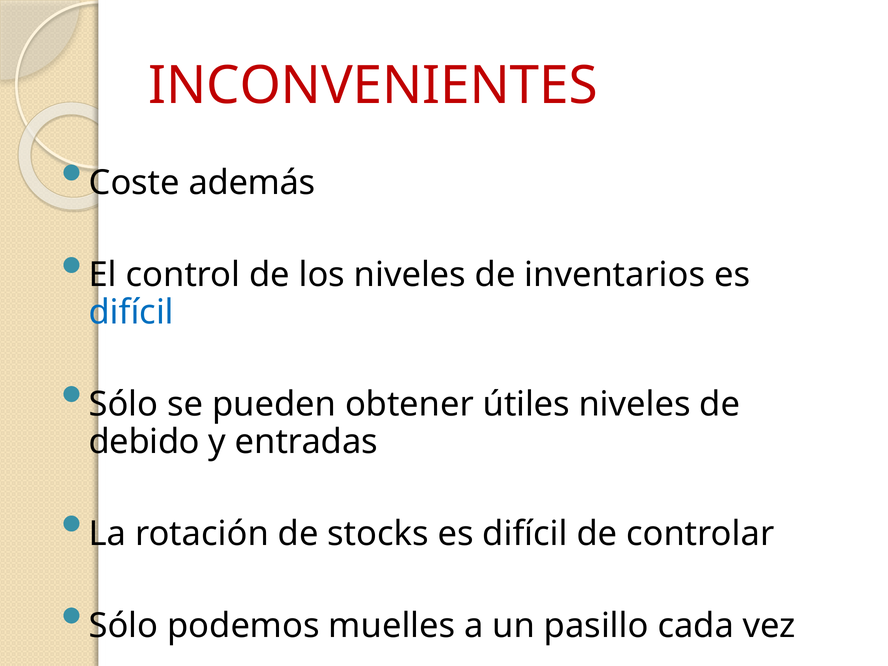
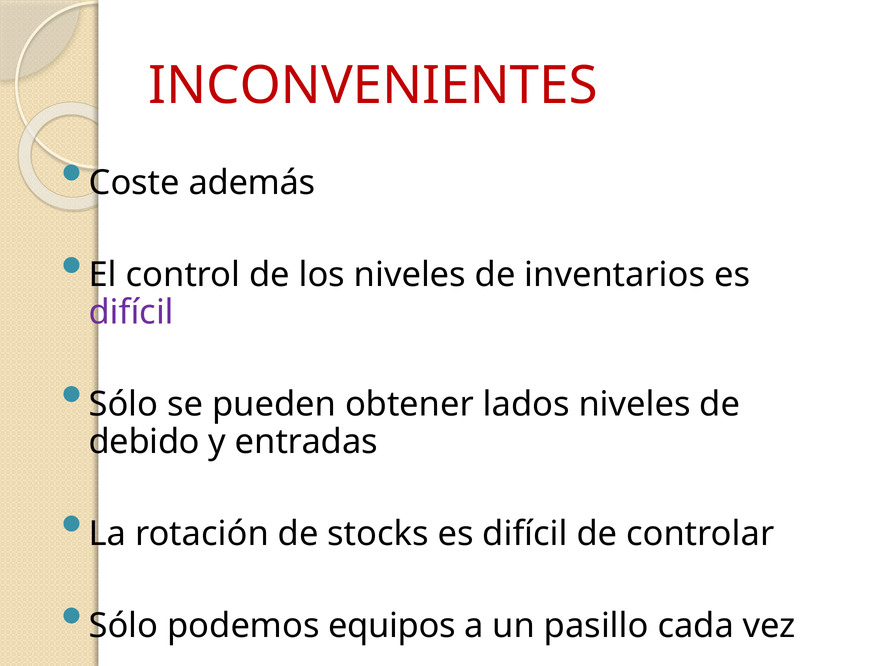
difícil at (131, 312) colour: blue -> purple
útiles: útiles -> lados
muelles: muelles -> equipos
